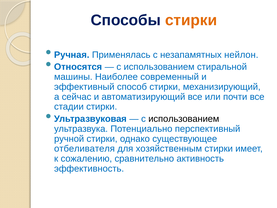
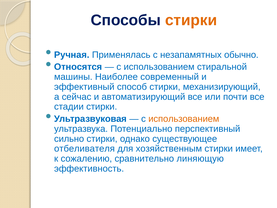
нейлон: нейлон -> обычно
использованием at (184, 119) colour: black -> orange
ручной: ручной -> сильно
активность: активность -> линяющую
